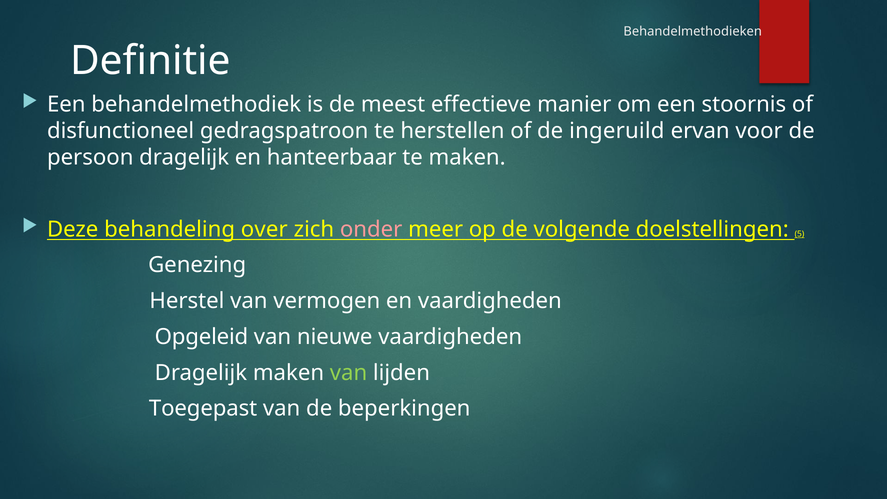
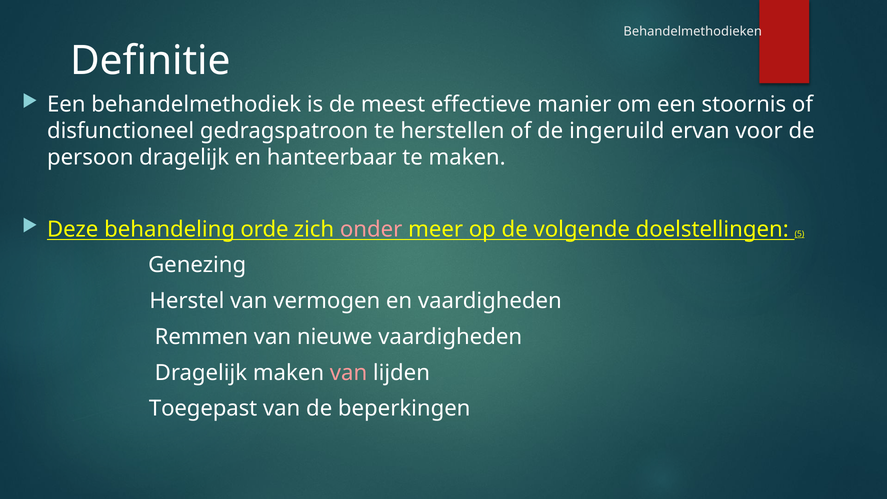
over: over -> orde
Opgeleid: Opgeleid -> Remmen
van at (349, 373) colour: light green -> pink
